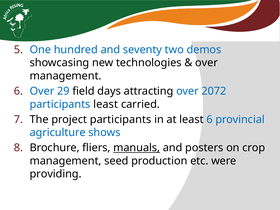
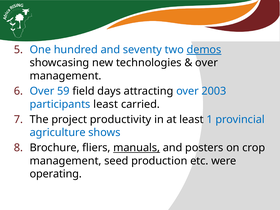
demos underline: none -> present
29: 29 -> 59
2072: 2072 -> 2003
project participants: participants -> productivity
least 6: 6 -> 1
providing: providing -> operating
